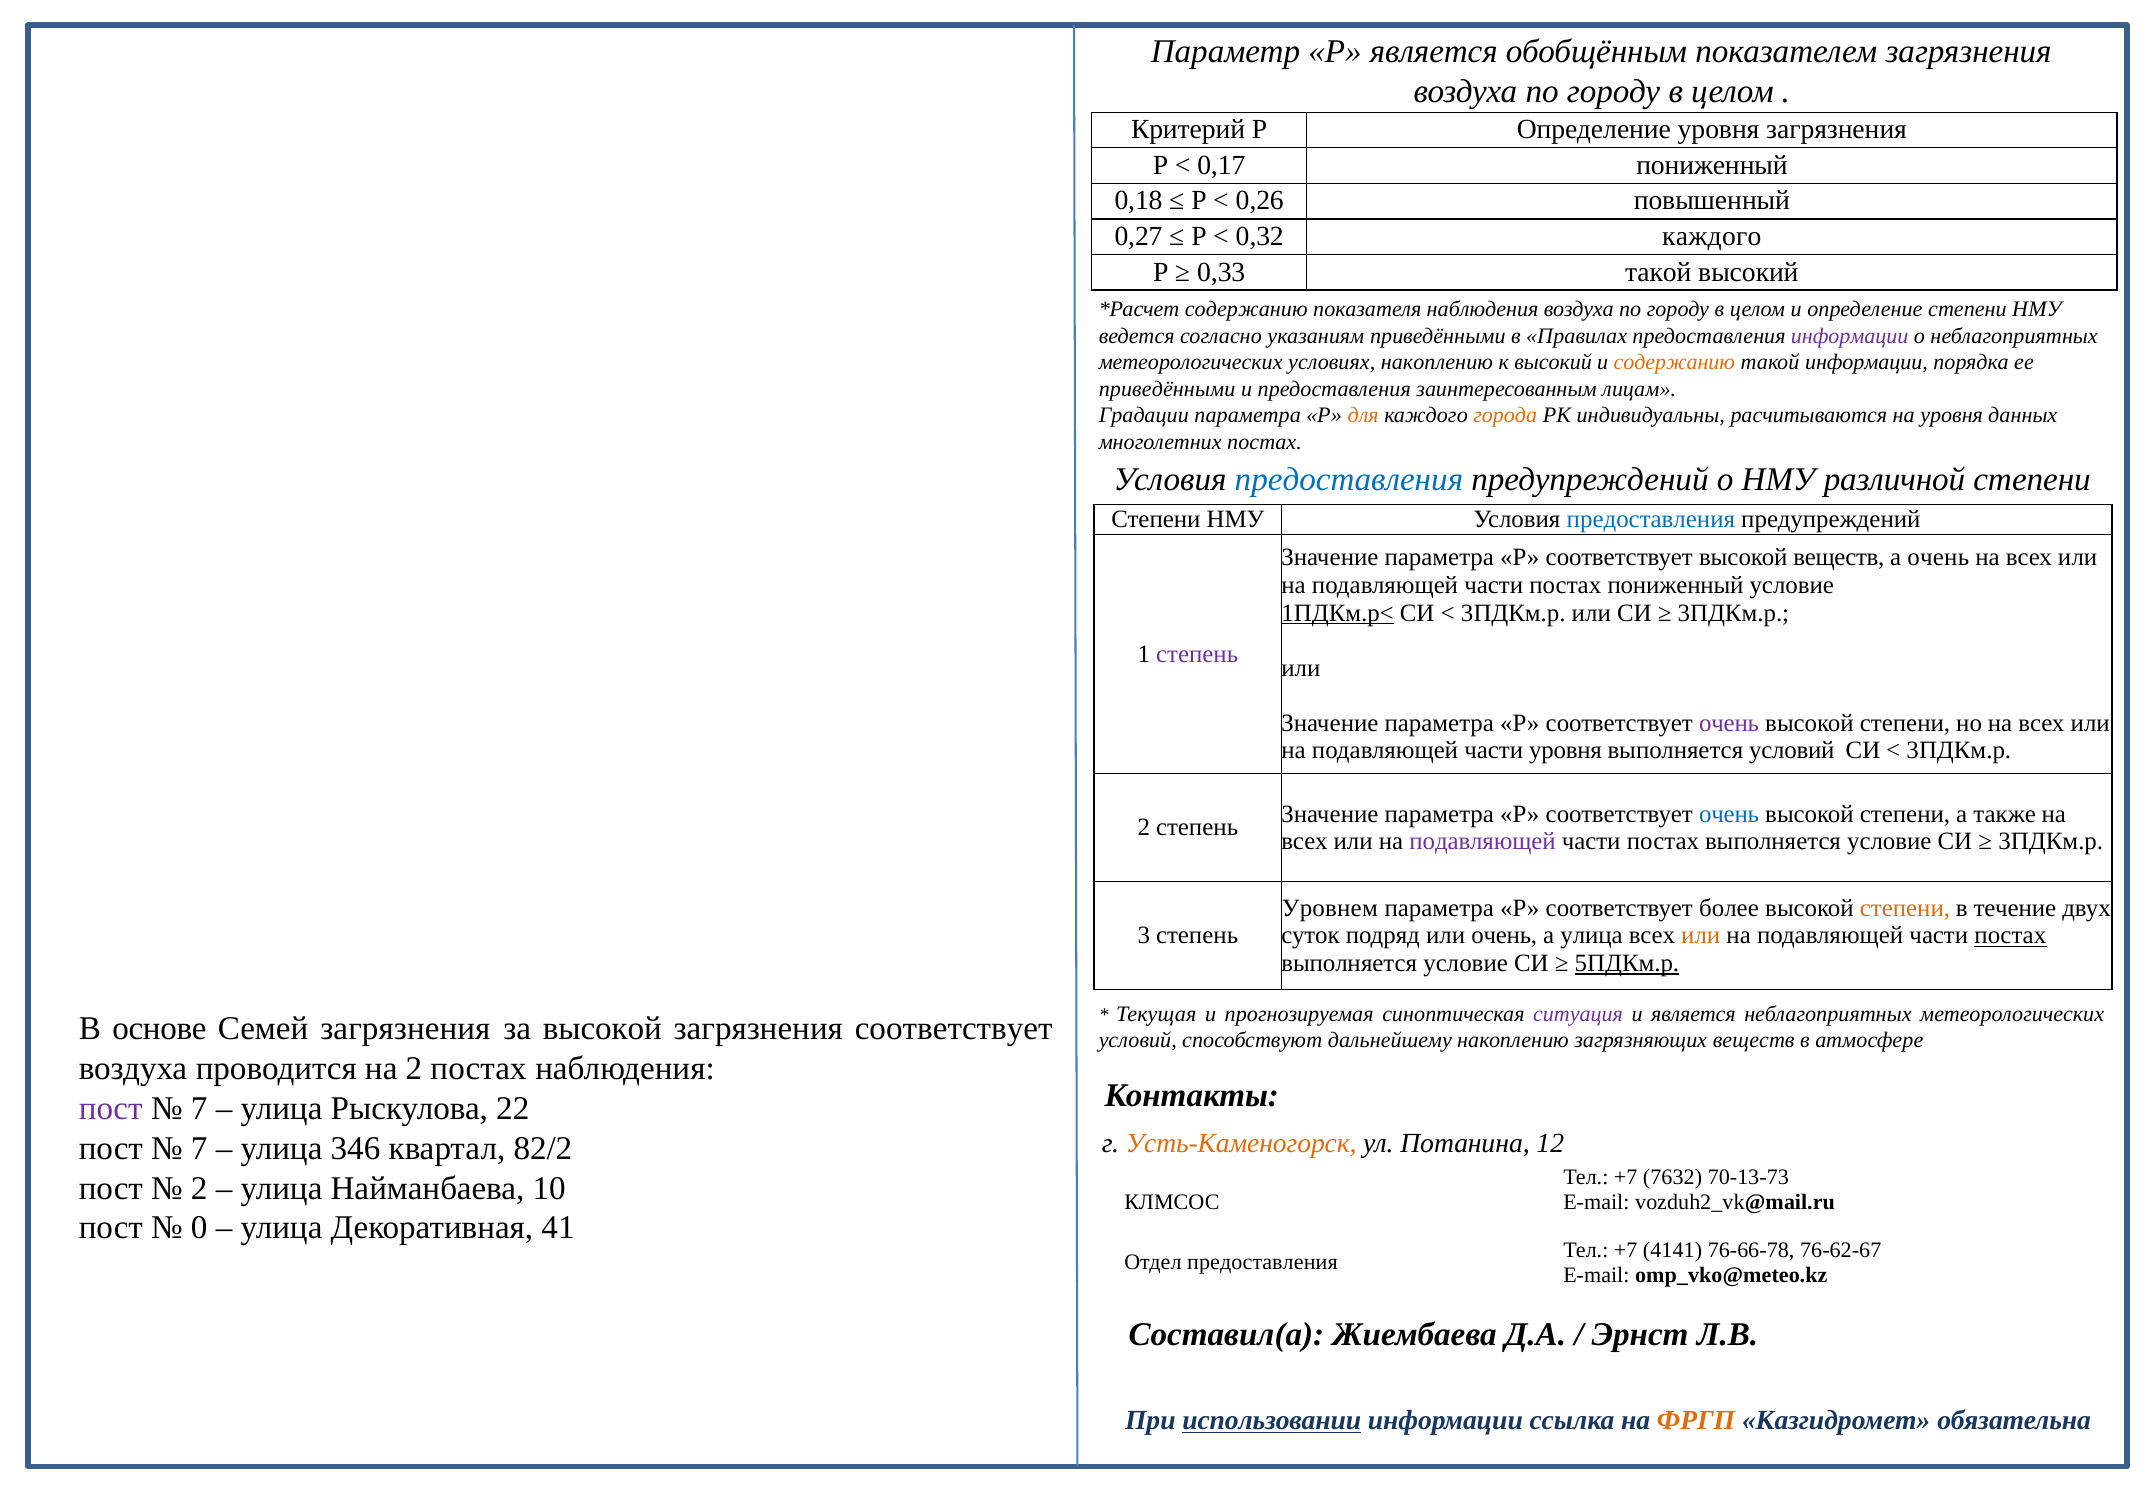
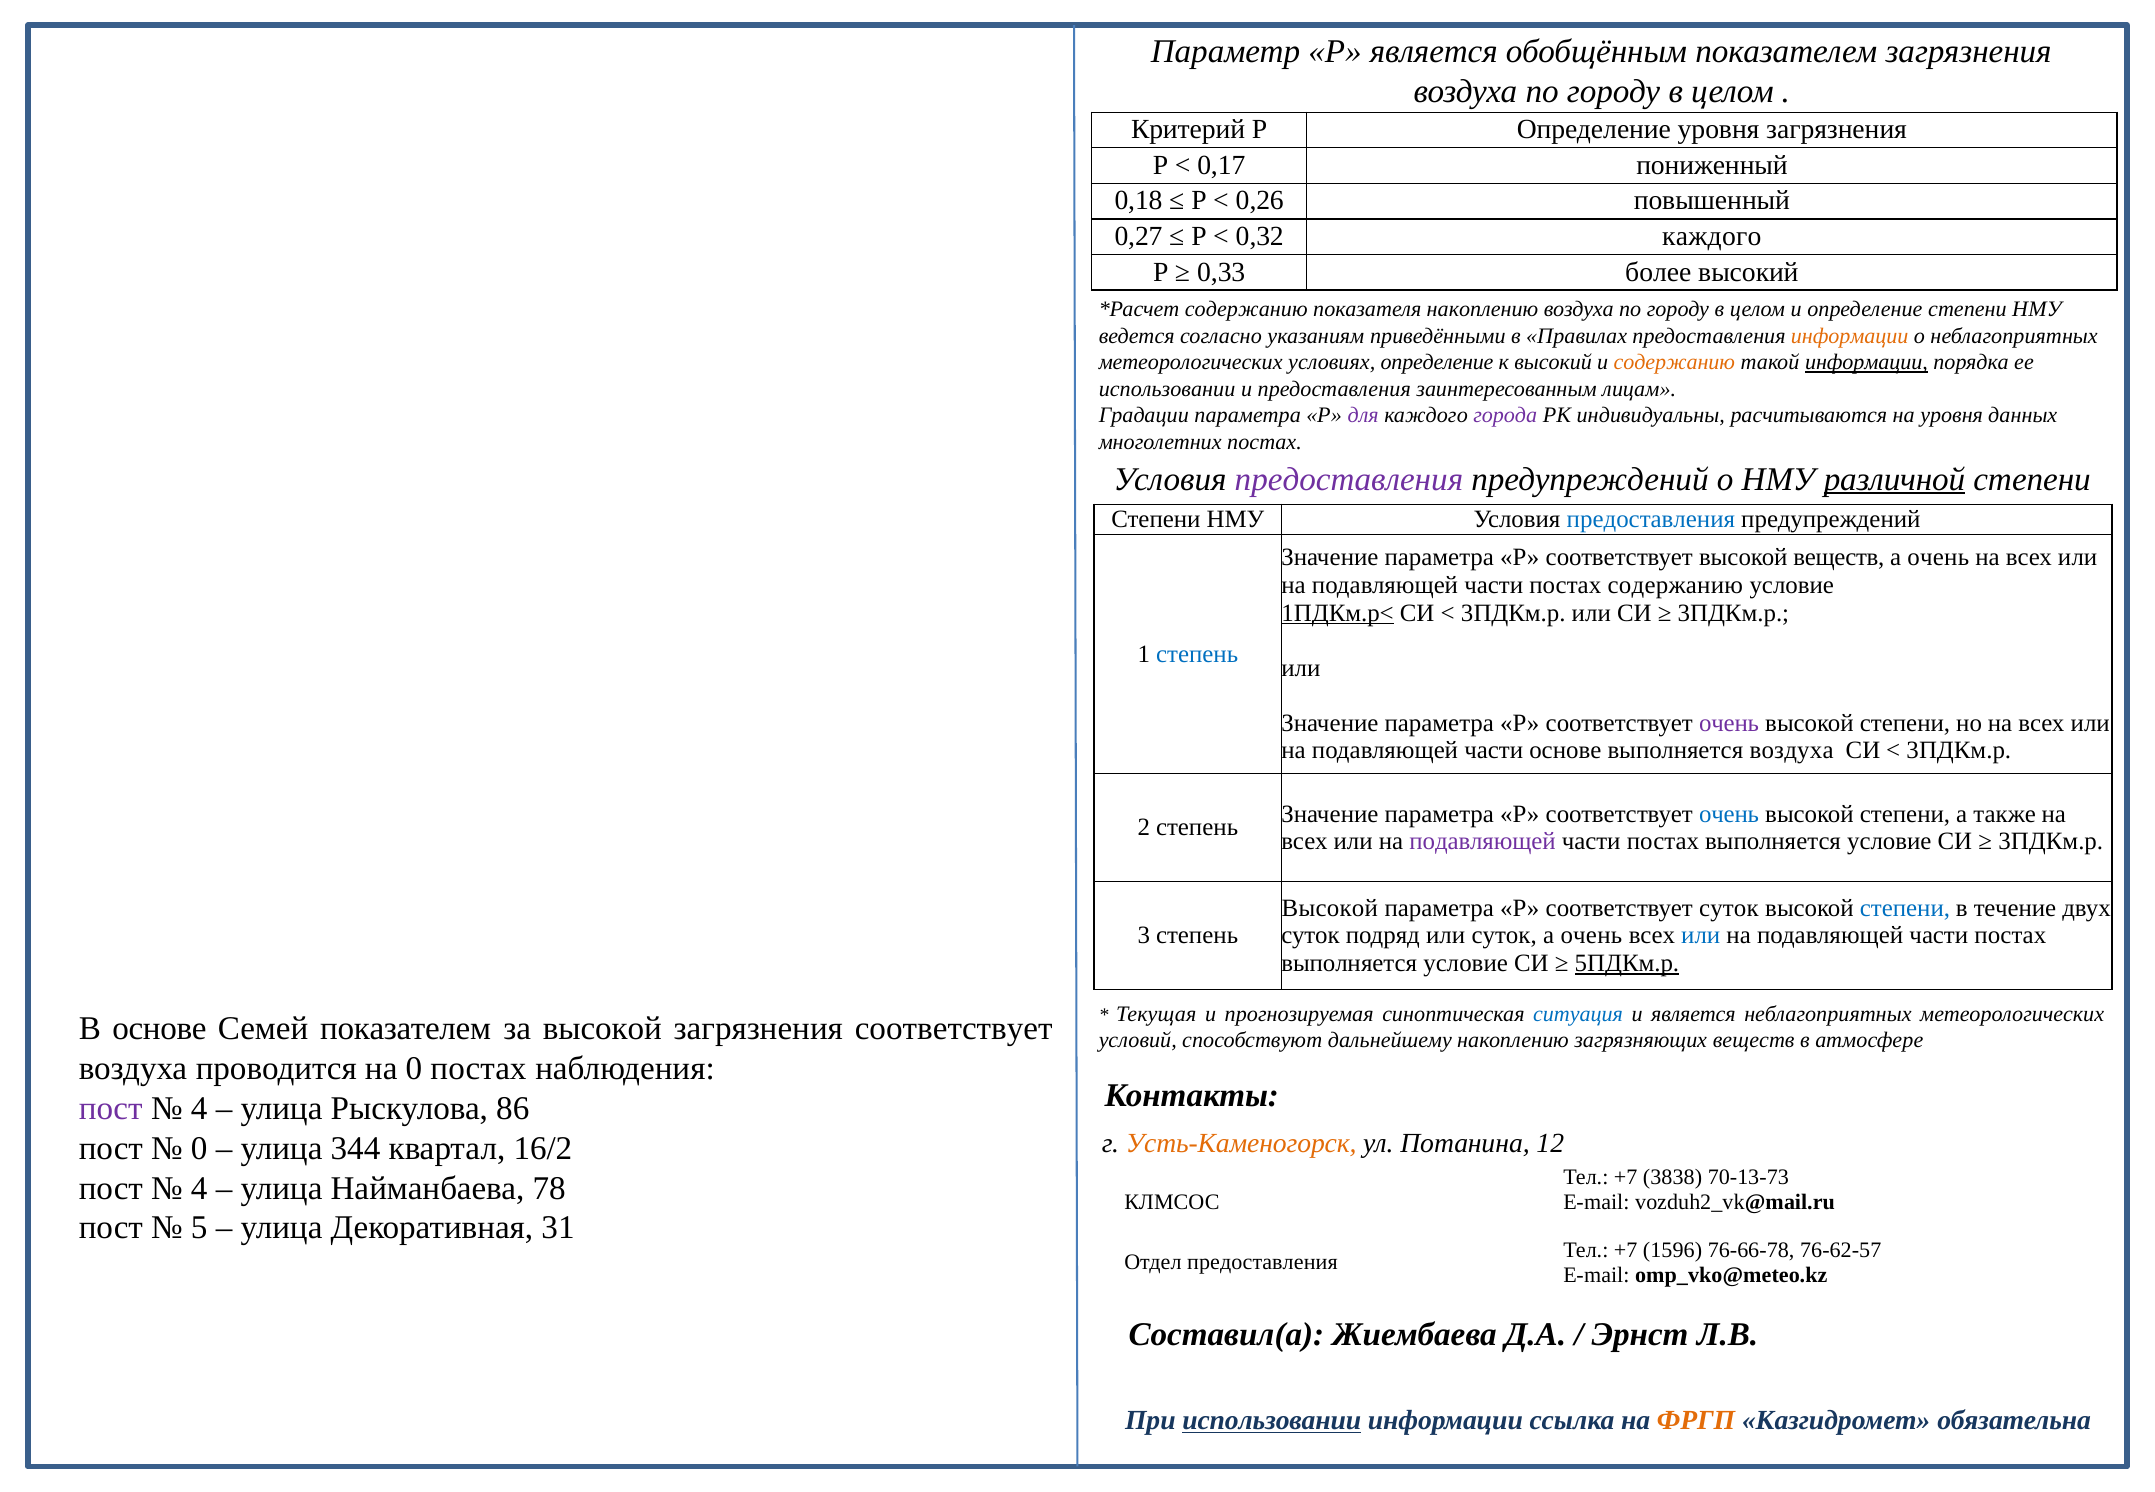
0,33 такой: такой -> более
показателя наблюдения: наблюдения -> накоплению
информации at (1850, 336) colour: purple -> orange
условиях накоплению: накоплению -> определение
информации at (1866, 362) underline: none -> present
приведёнными at (1167, 389): приведёнными -> использовании
для colour: orange -> purple
города colour: orange -> purple
предоставления at (1349, 479) colour: blue -> purple
различной underline: none -> present
постах пониженный: пониженный -> содержанию
степень at (1197, 654) colour: purple -> blue
части уровня: уровня -> основе
выполняется условий: условий -> воздуха
Уровнем at (1330, 908): Уровнем -> Высокой
соответствует более: более -> суток
степени at (1905, 908) colour: orange -> blue
или очень: очень -> суток
улица at (1592, 935): улица -> очень
или at (1701, 935) colour: orange -> blue
постах at (2010, 935) underline: present -> none
ситуация colour: purple -> blue
Семей загрязнения: загрязнения -> показателем
на 2: 2 -> 0
7 at (199, 1108): 7 -> 4
22: 22 -> 86
7 at (199, 1148): 7 -> 0
346: 346 -> 344
82/2: 82/2 -> 16/2
7632: 7632 -> 3838
2 at (199, 1188): 2 -> 4
10: 10 -> 78
0: 0 -> 5
41: 41 -> 31
4141: 4141 -> 1596
76-62-67: 76-62-67 -> 76-62-57
